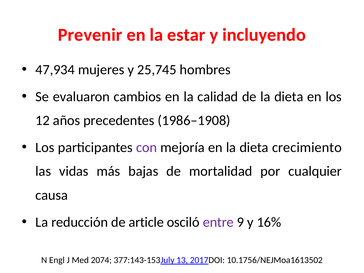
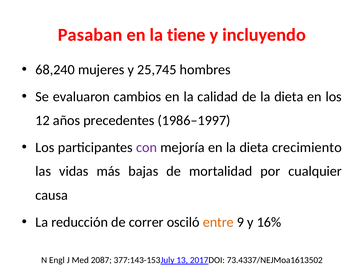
Prevenir: Prevenir -> Pasaban
estar: estar -> tiene
47,934: 47,934 -> 68,240
1986–1908: 1986–1908 -> 1986–1997
article: article -> correr
entre colour: purple -> orange
2074: 2074 -> 2087
10.1756/NEJMoa1613502: 10.1756/NEJMoa1613502 -> 73.4337/NEJMoa1613502
